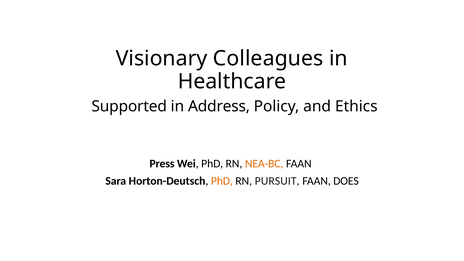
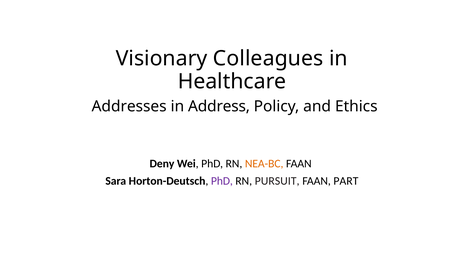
Supported: Supported -> Addresses
Press: Press -> Deny
PhD at (222, 181) colour: orange -> purple
DOES: DOES -> PART
